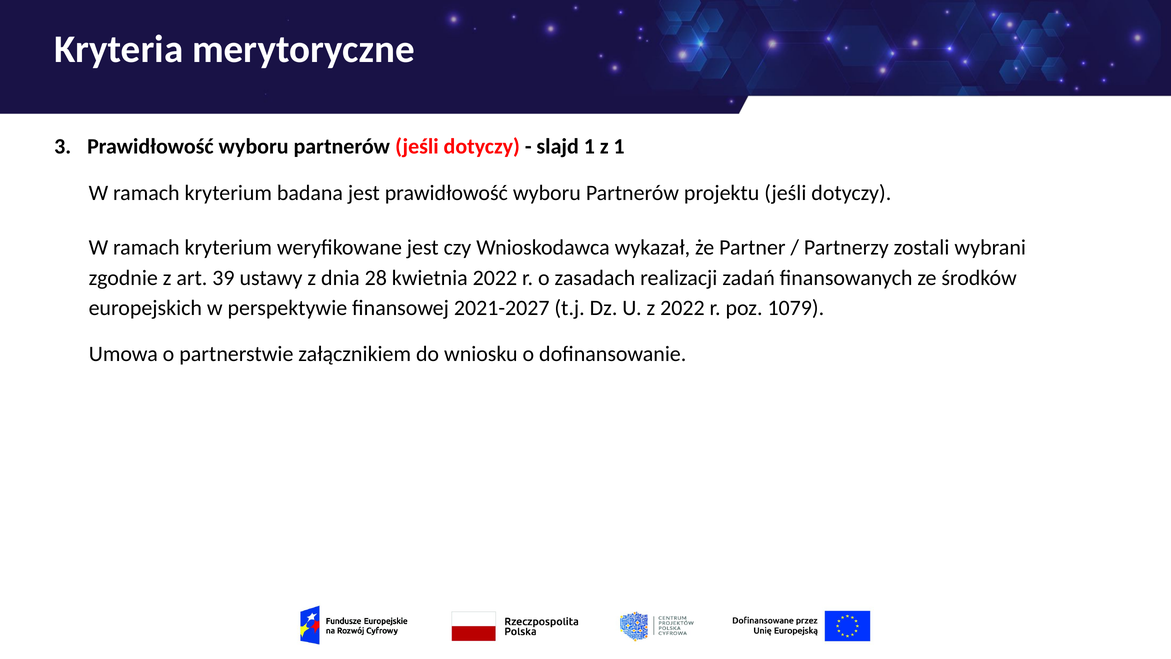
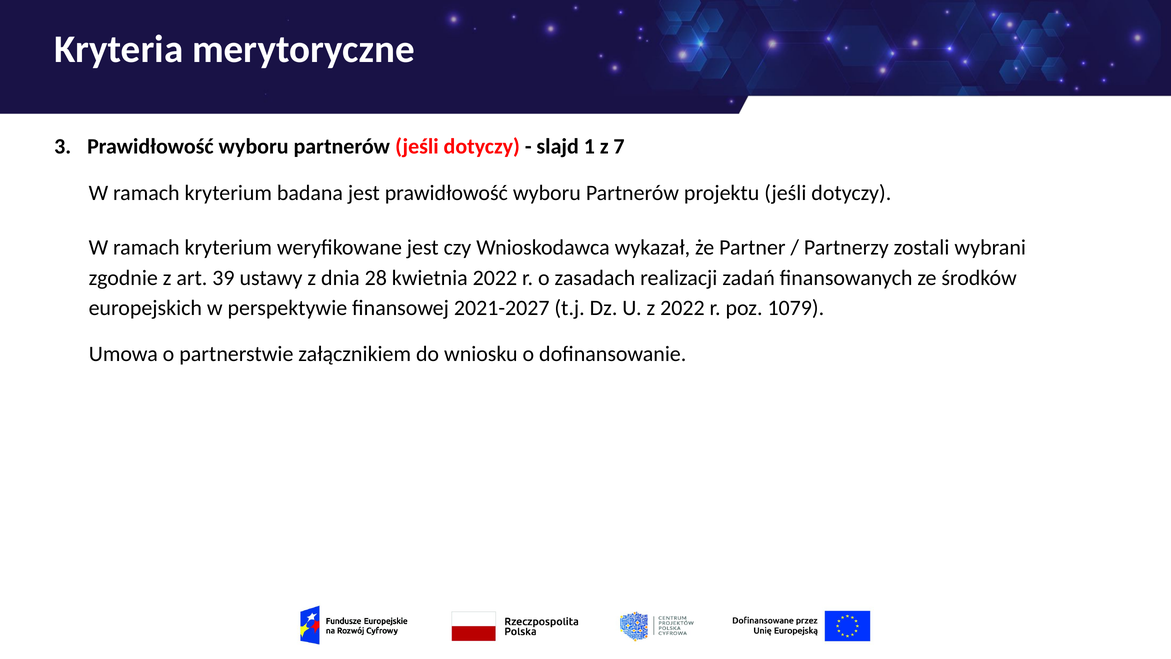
z 1: 1 -> 7
